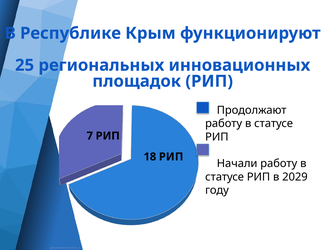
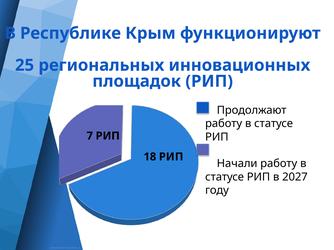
2029: 2029 -> 2027
